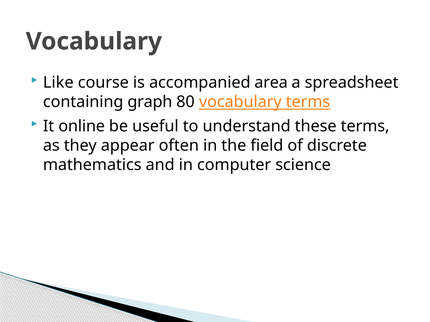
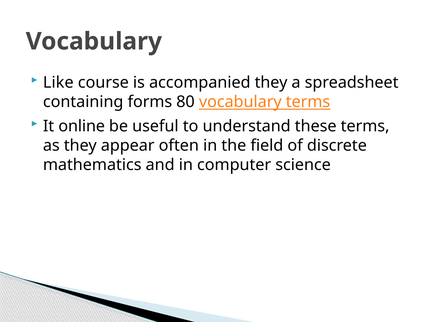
accompanied area: area -> they
graph: graph -> forms
